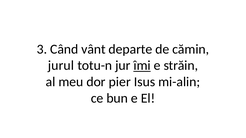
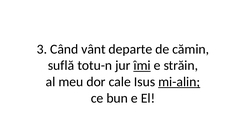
jurul: jurul -> suflă
pier: pier -> cale
mi-alin underline: none -> present
